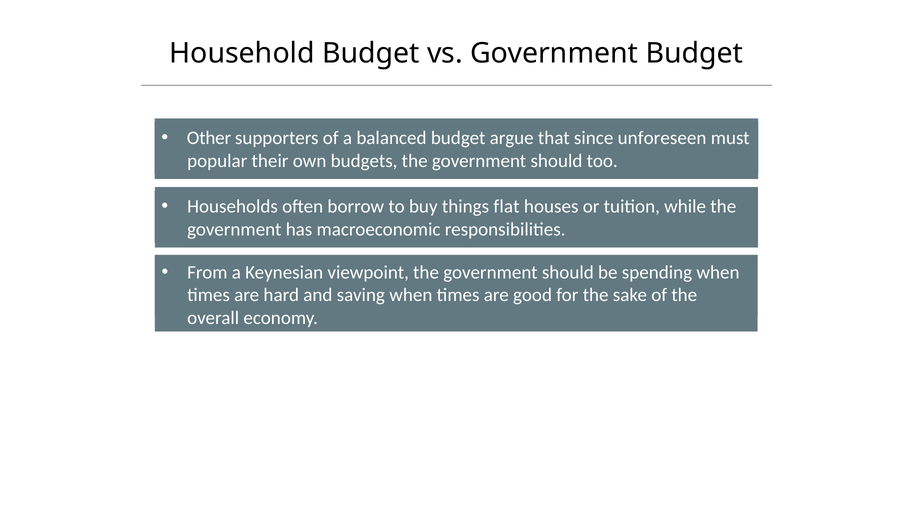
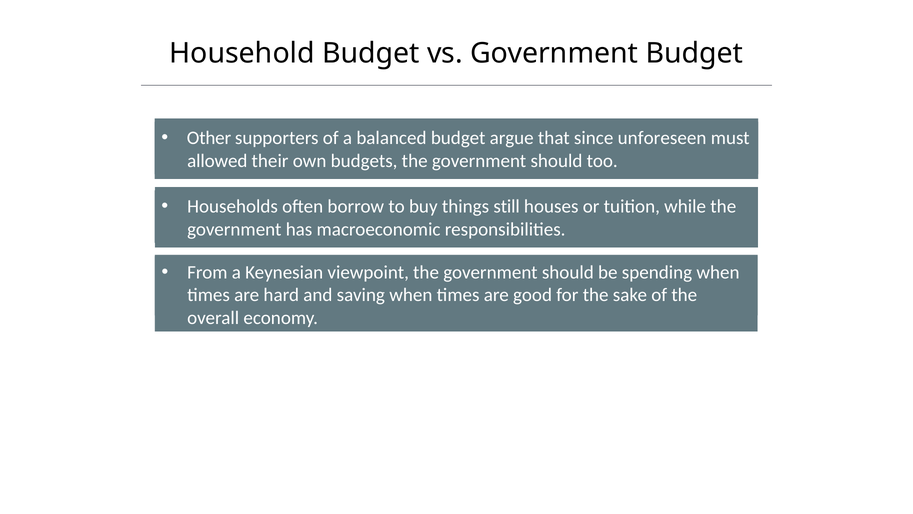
popular: popular -> allowed
flat: flat -> still
